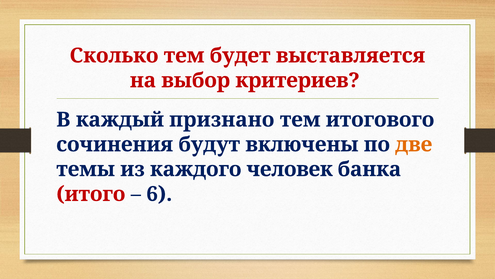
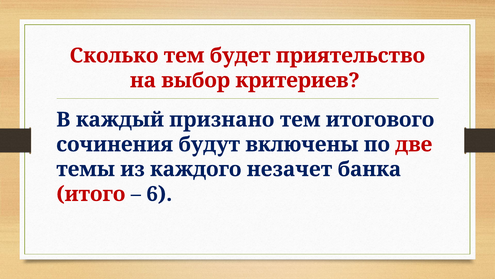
выставляется: выставляется -> приятельство
две colour: orange -> red
человек: человек -> незачет
